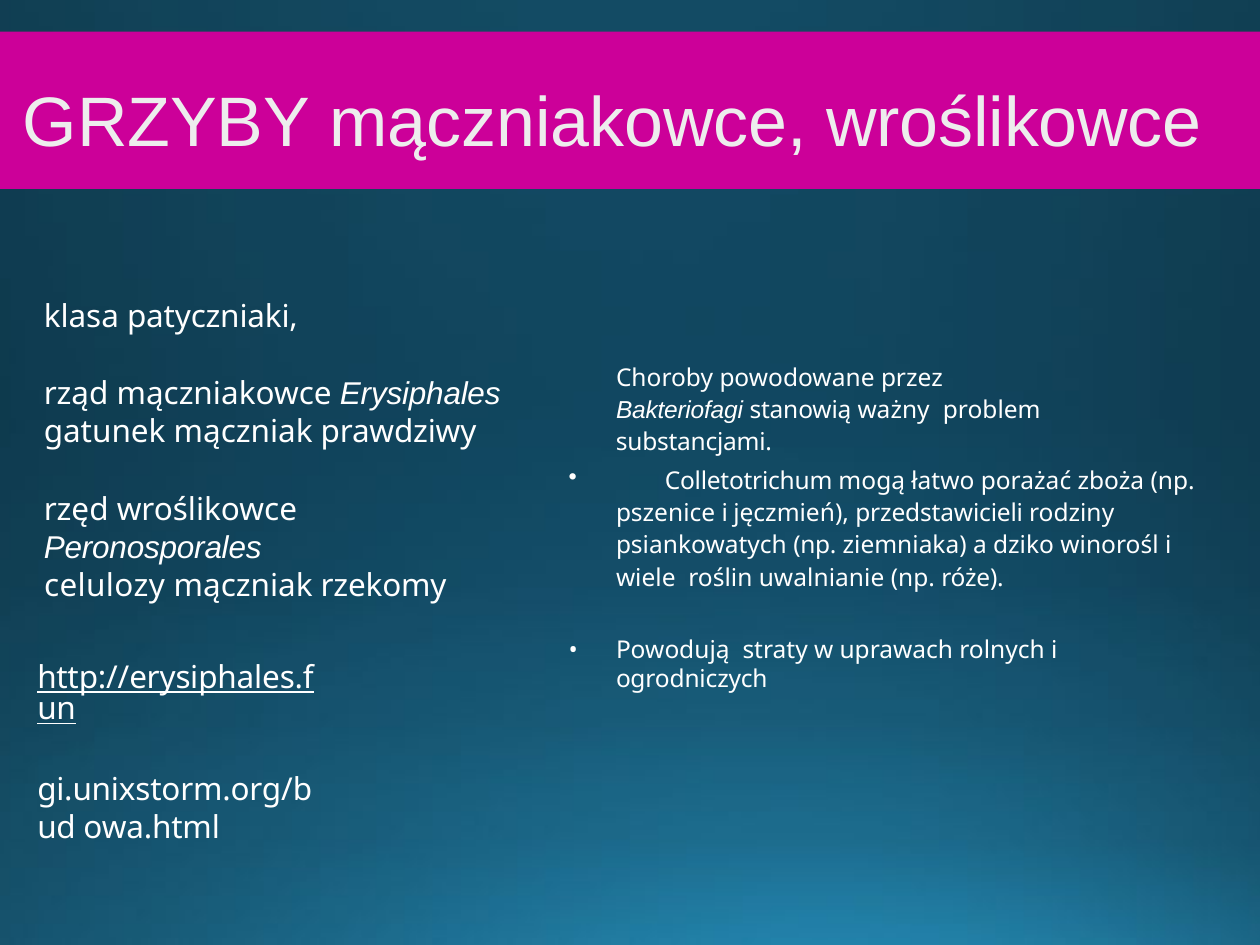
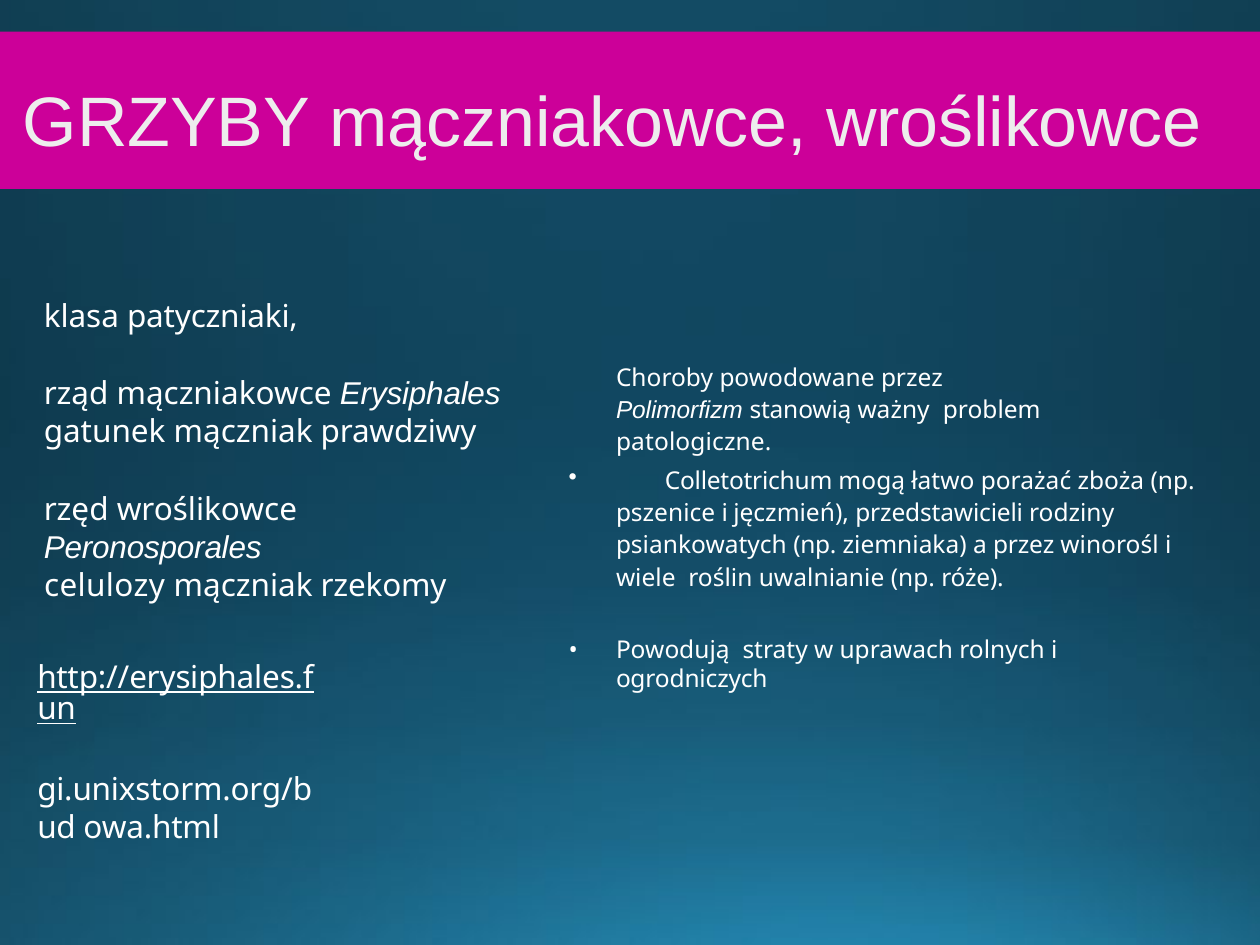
Bakteriofagi: Bakteriofagi -> Polimorfizm
substancjami: substancjami -> patologiczne
a dziko: dziko -> przez
